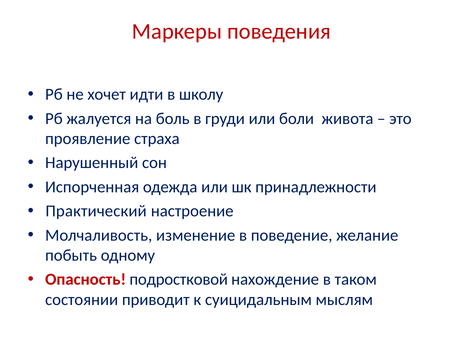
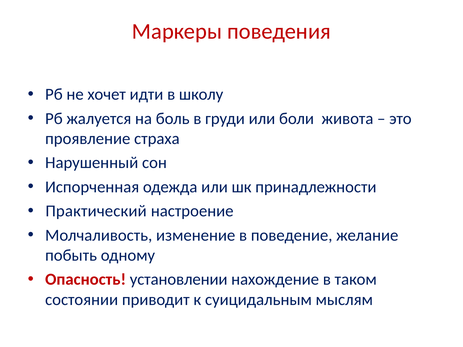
подростковой: подростковой -> установлении
